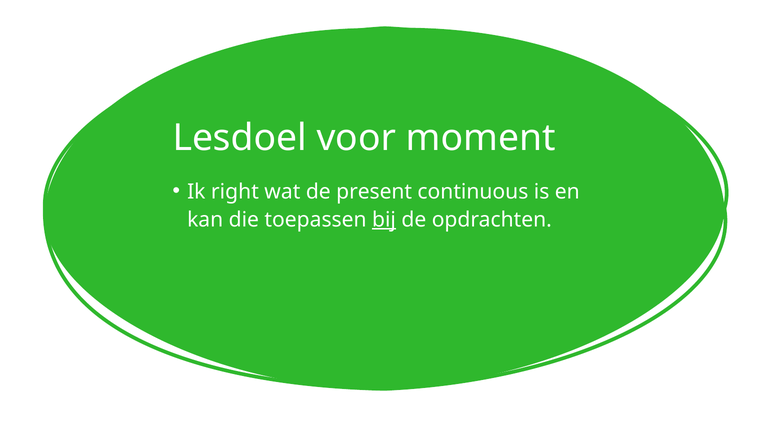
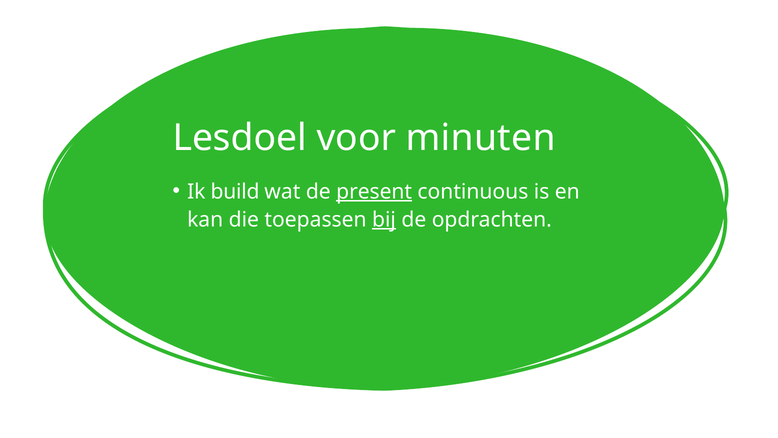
moment: moment -> minuten
right: right -> build
present underline: none -> present
